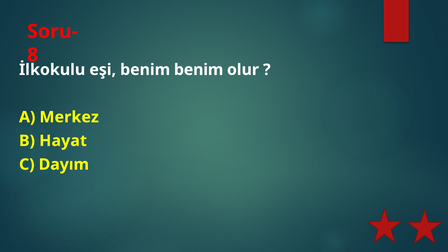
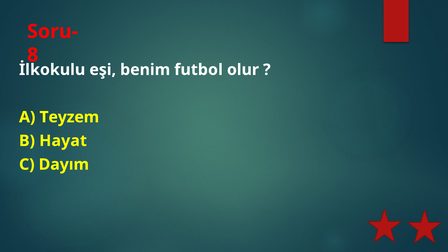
benim benim: benim -> futbol
Merkez: Merkez -> Teyzem
